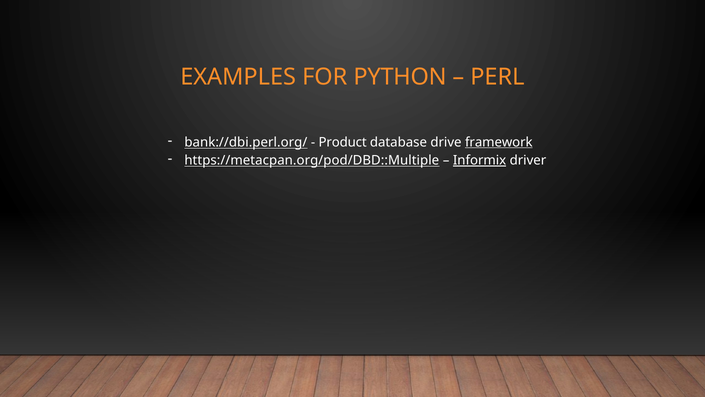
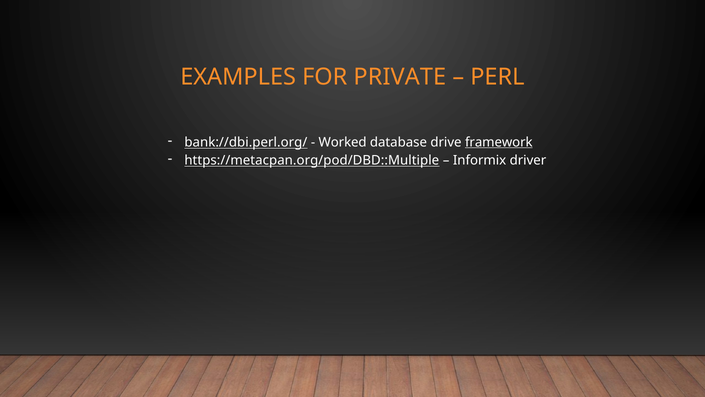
PYTHON: PYTHON -> PRIVATE
Product: Product -> Worked
Informix underline: present -> none
